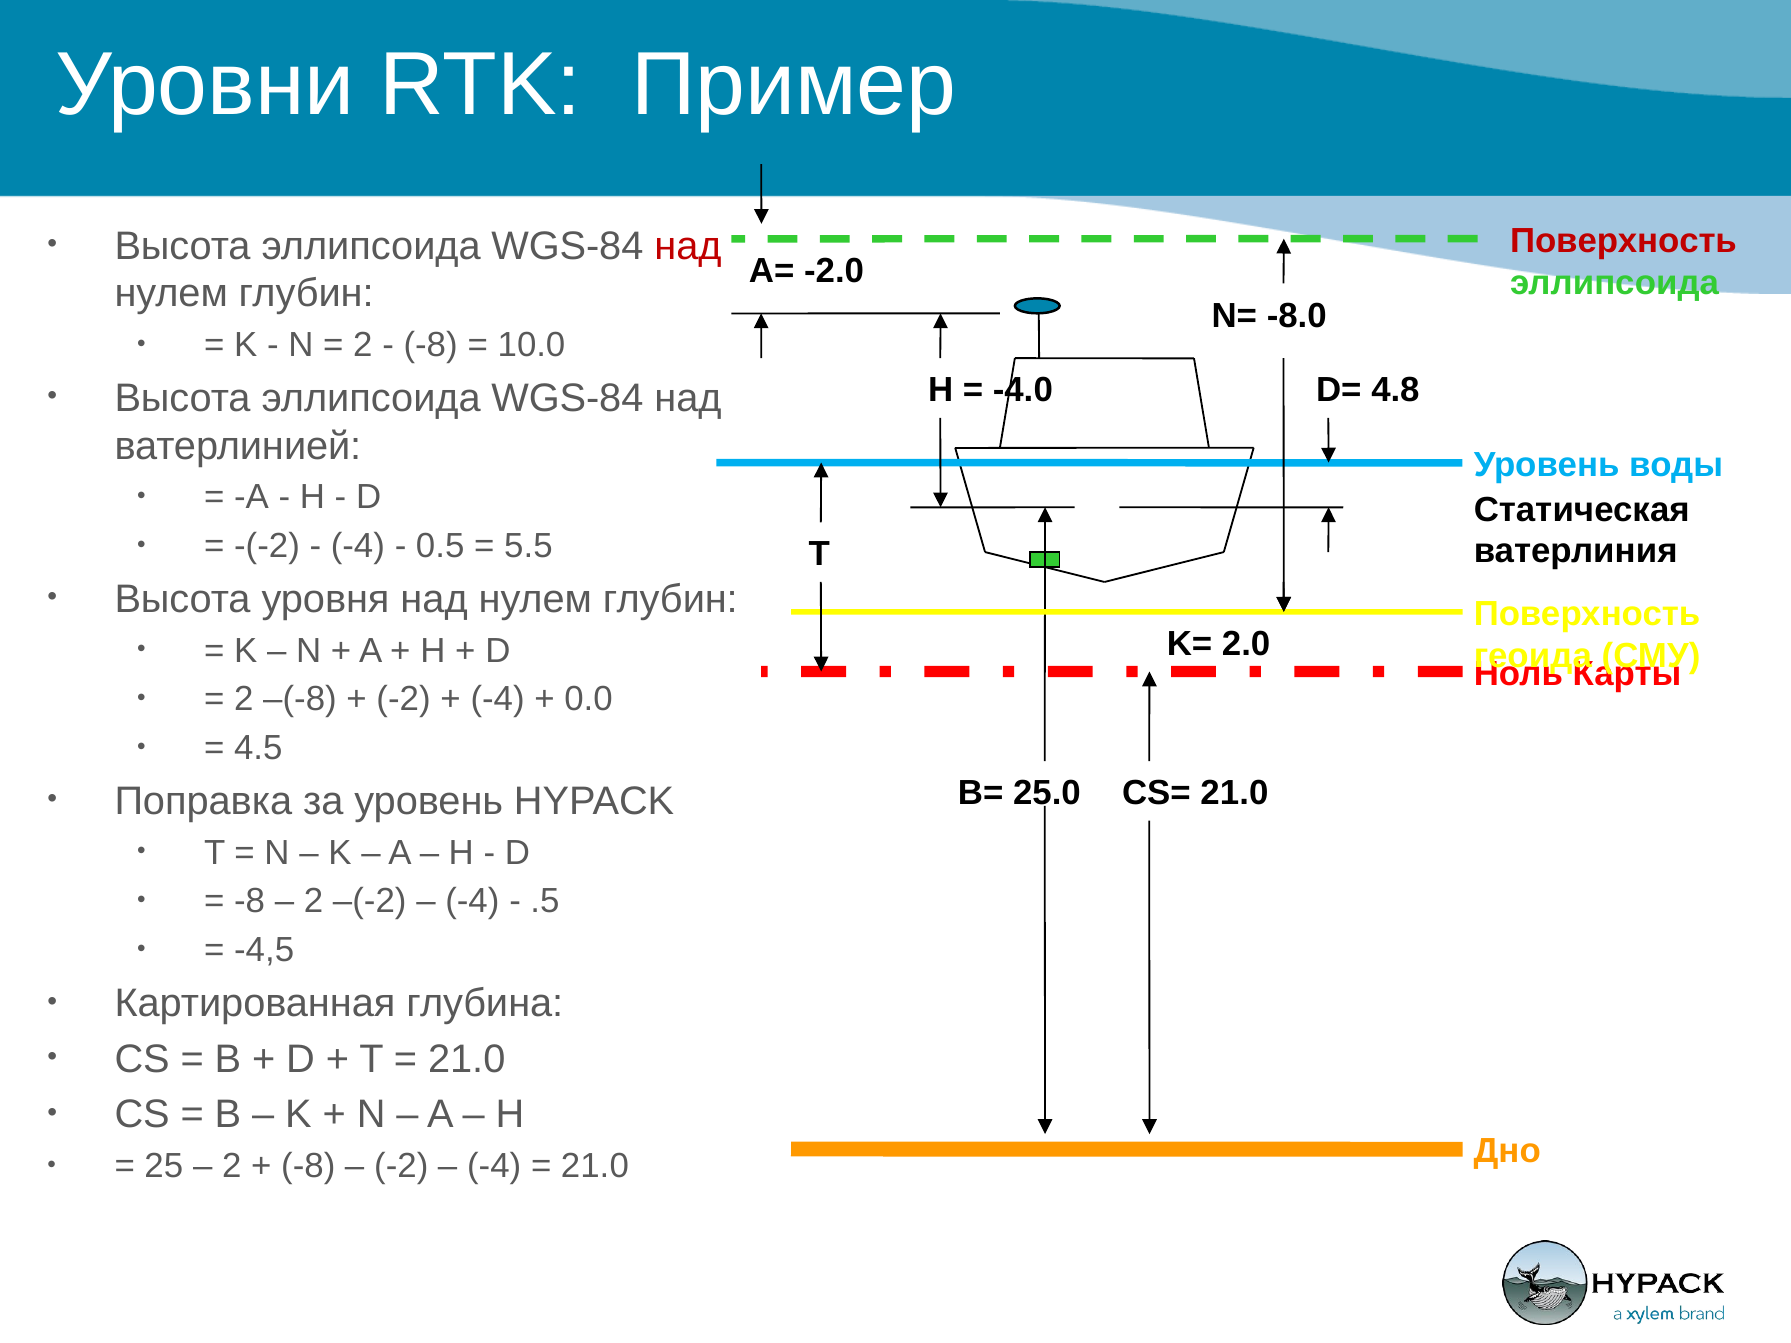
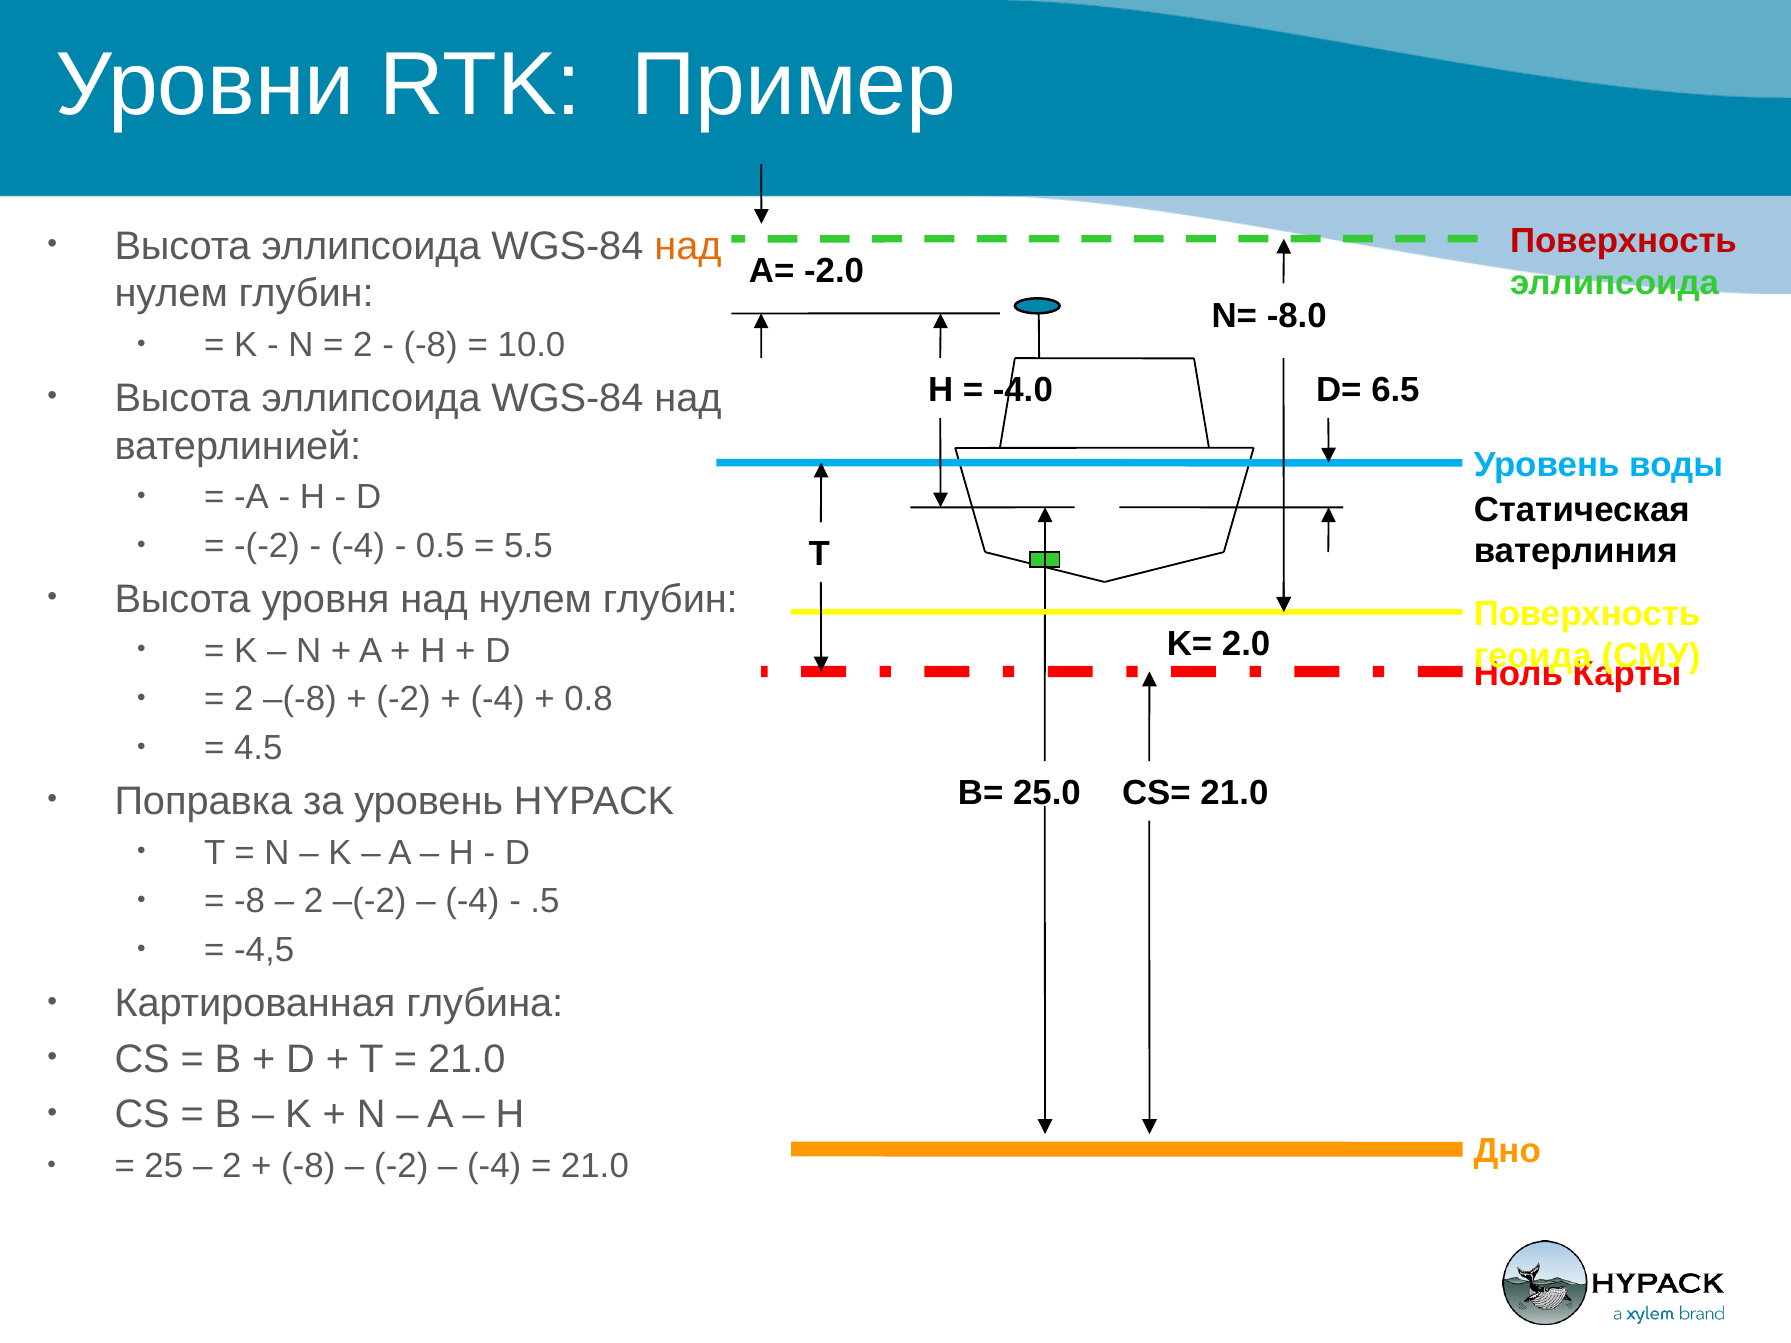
над at (688, 246) colour: red -> orange
4.8: 4.8 -> 6.5
0.0: 0.0 -> 0.8
